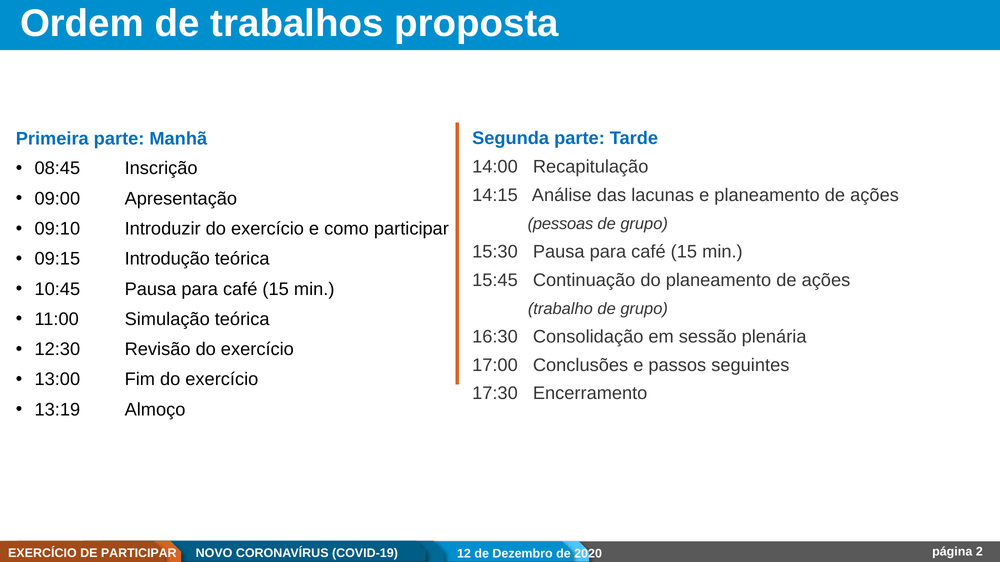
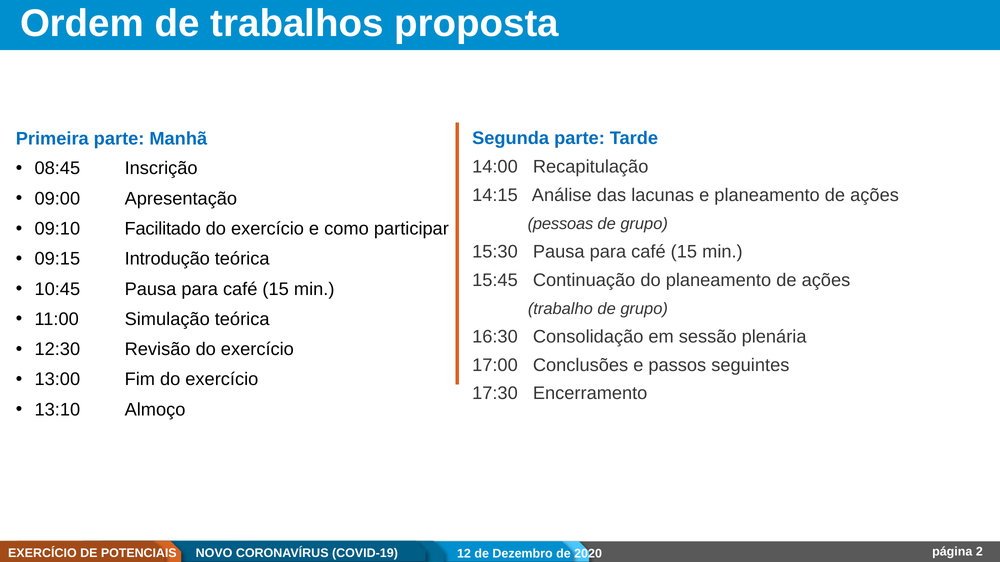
Introduzir: Introduzir -> Facilitado
13:19: 13:19 -> 13:10
DE PARTICIPAR: PARTICIPAR -> POTENCIAIS
